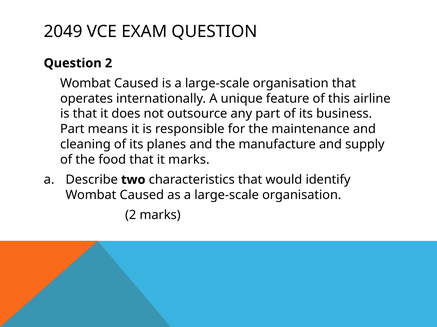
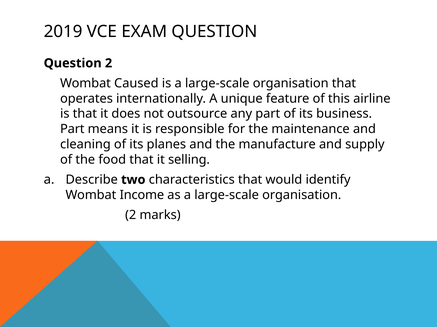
2049: 2049 -> 2019
it marks: marks -> selling
Caused at (142, 195): Caused -> Income
